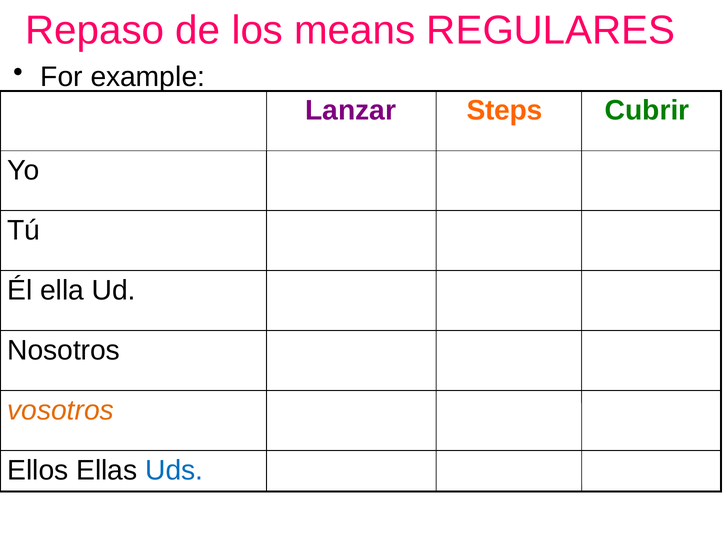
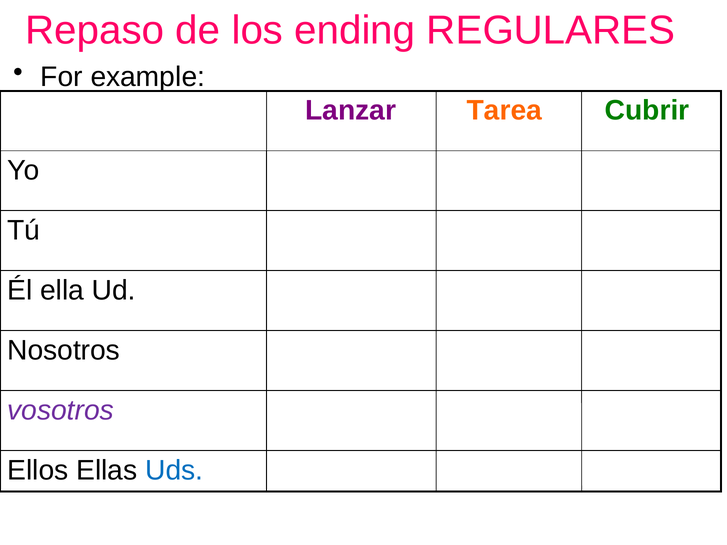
means: means -> ending
Steps: Steps -> Tarea
vosotros colour: orange -> purple
